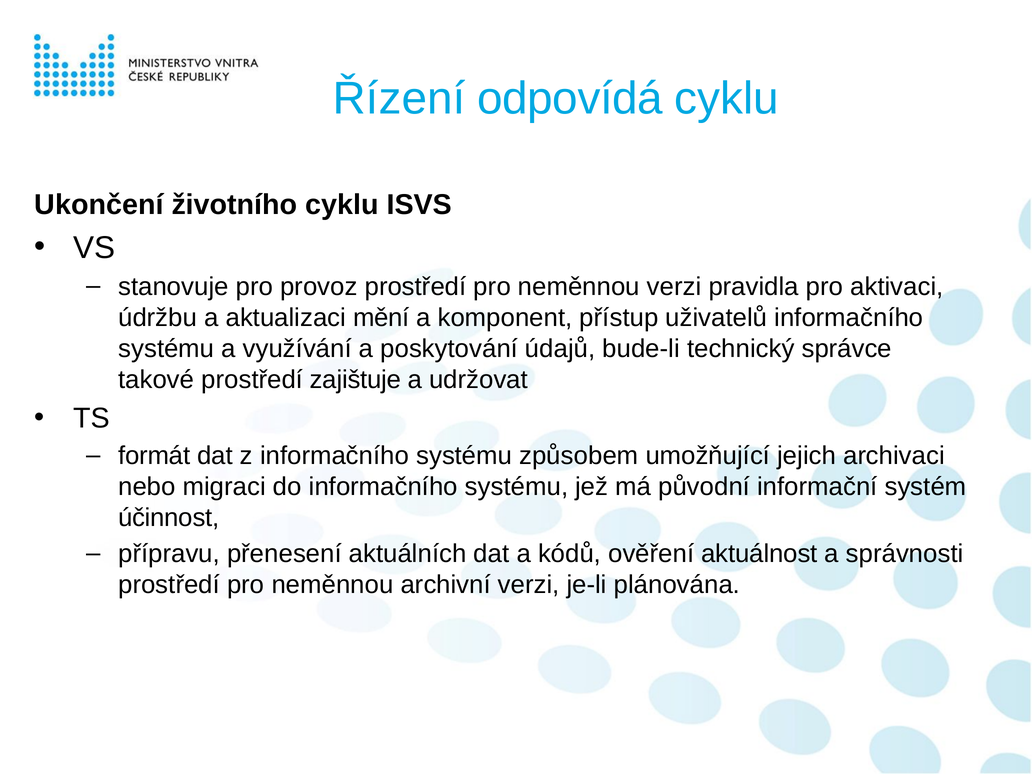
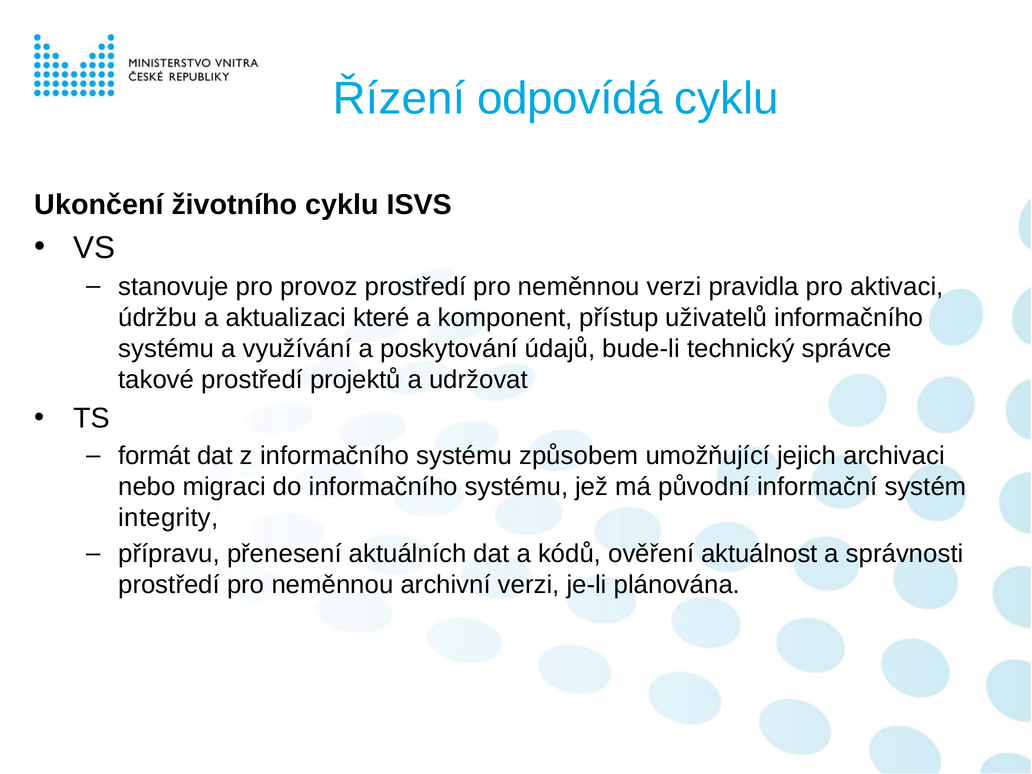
mění: mění -> které
zajištuje: zajištuje -> projektů
účinnost: účinnost -> integrity
